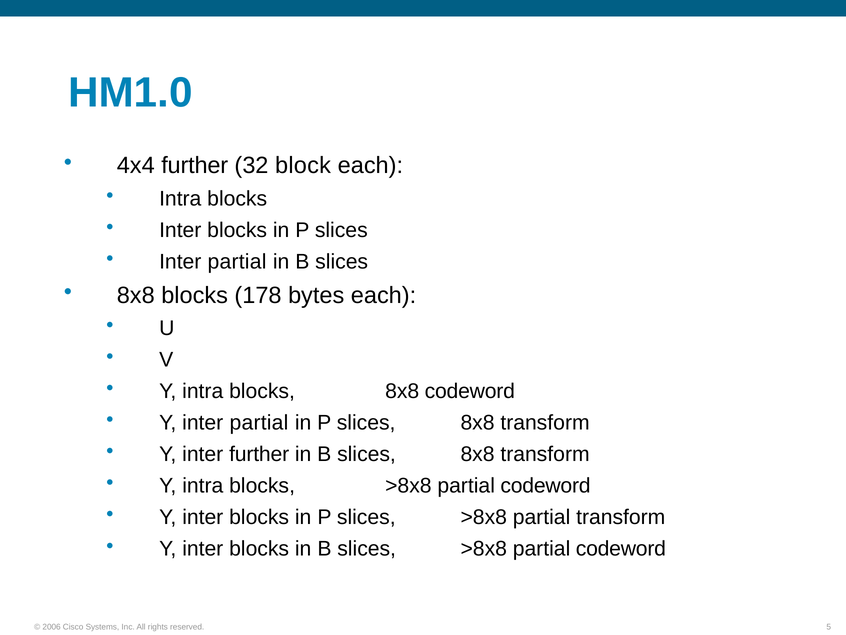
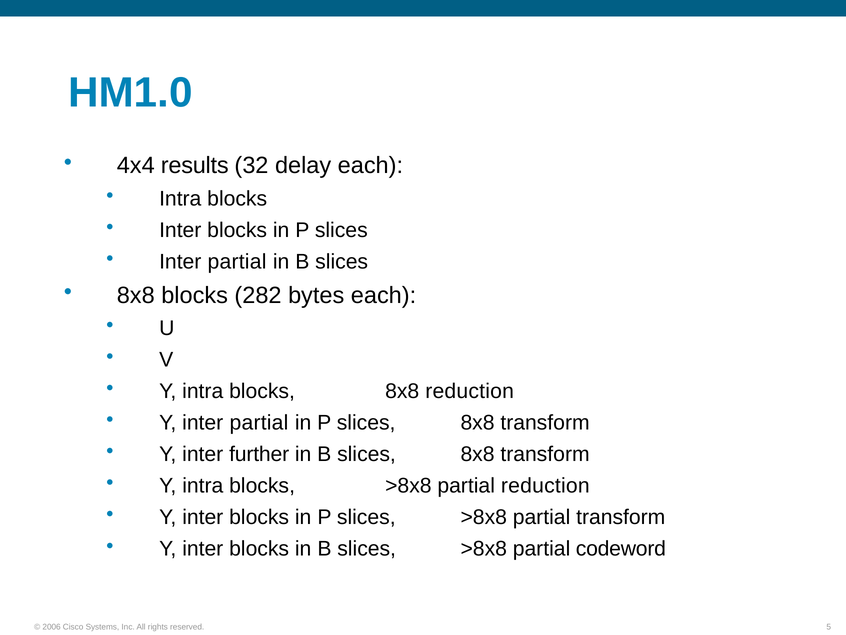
4x4 further: further -> results
block: block -> delay
178: 178 -> 282
8x8 codeword: codeword -> reduction
blocks >8x8 partial codeword: codeword -> reduction
